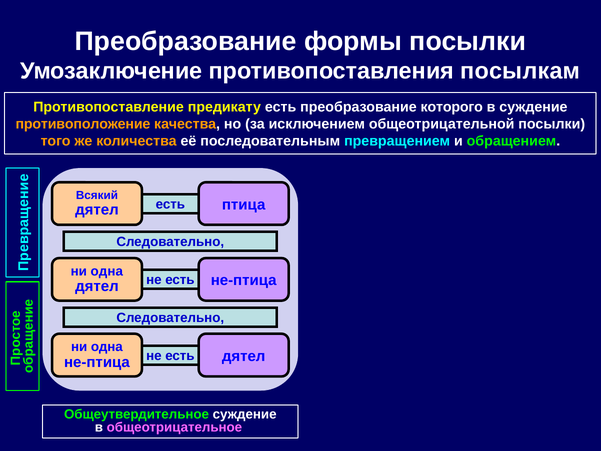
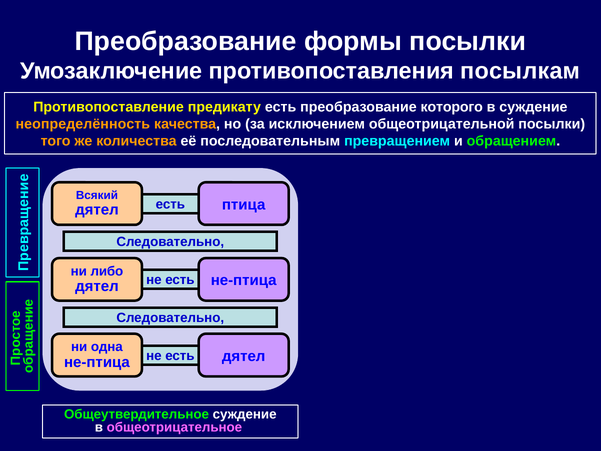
противоположение: противоположение -> неопределённость
одна at (107, 271): одна -> либо
